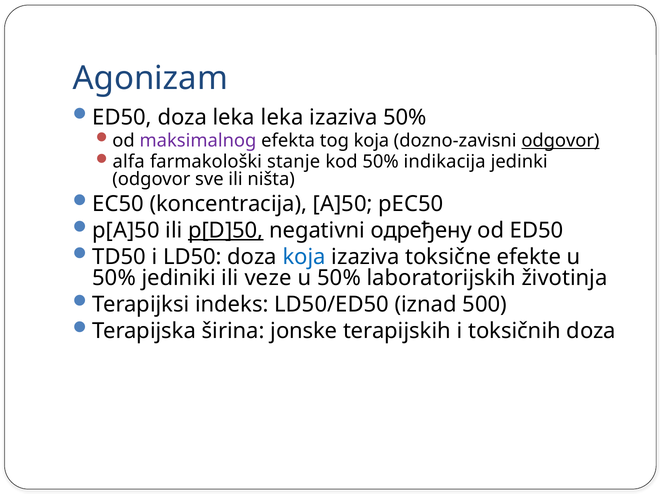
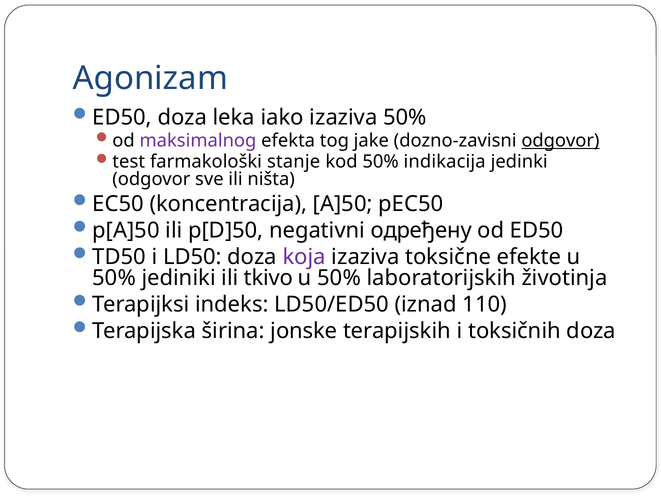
leka leka: leka -> iako
tog koja: koja -> jake
alfa: alfa -> test
p[D]50 underline: present -> none
koja at (304, 257) colour: blue -> purple
veze: veze -> tkivo
500: 500 -> 110
